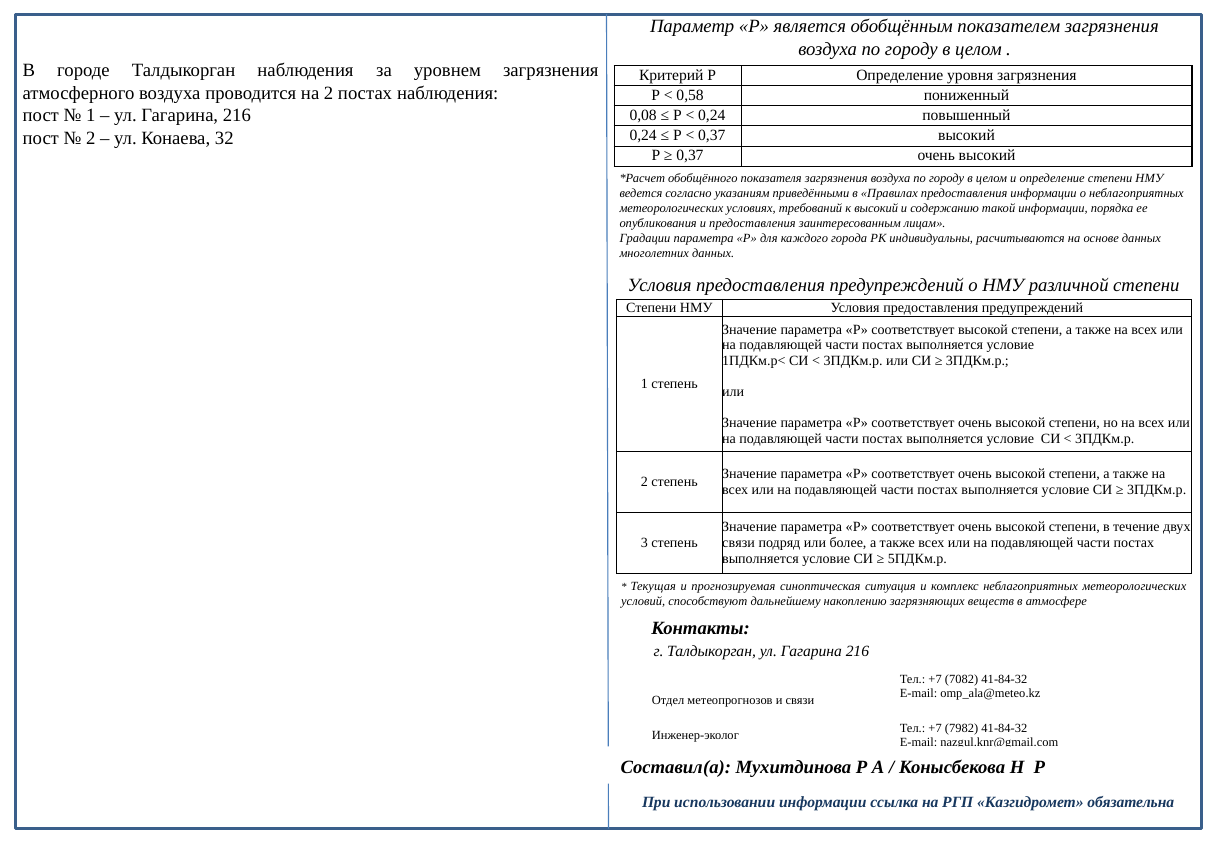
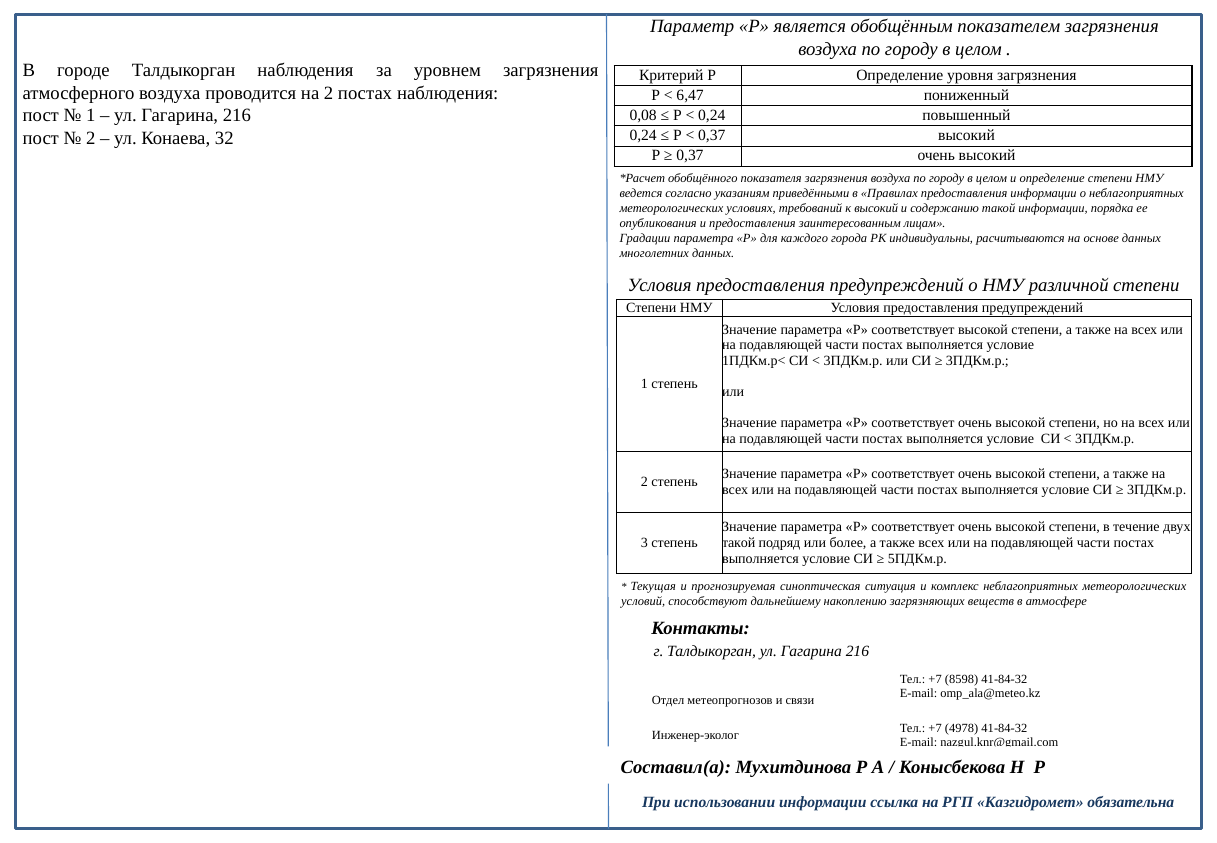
0,58: 0,58 -> 6,47
связи at (739, 543): связи -> такой
7082: 7082 -> 8598
7982: 7982 -> 4978
